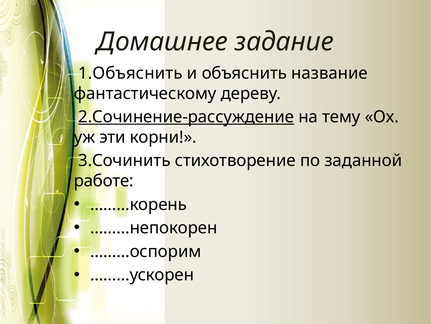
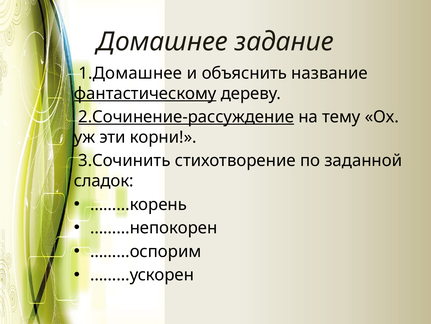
1.Объяснить: 1.Объяснить -> 1.Домашнее
фантастическому underline: none -> present
работе: работе -> сладок
